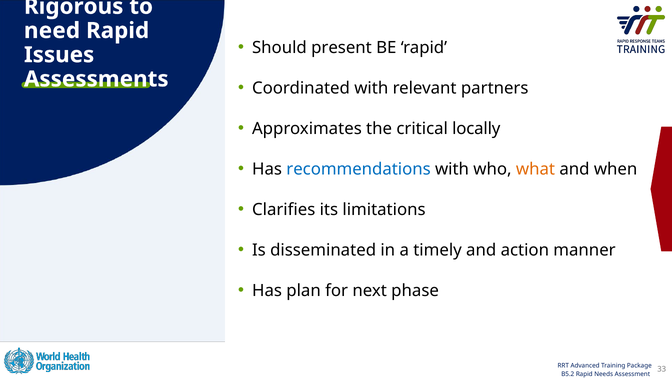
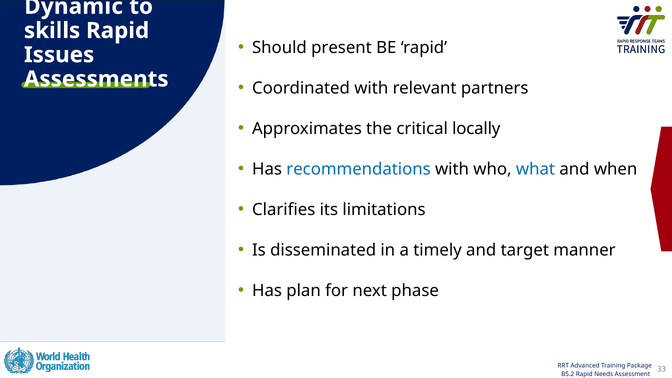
Rigorous: Rigorous -> Dynamic
need: need -> skills
what colour: orange -> blue
action: action -> target
